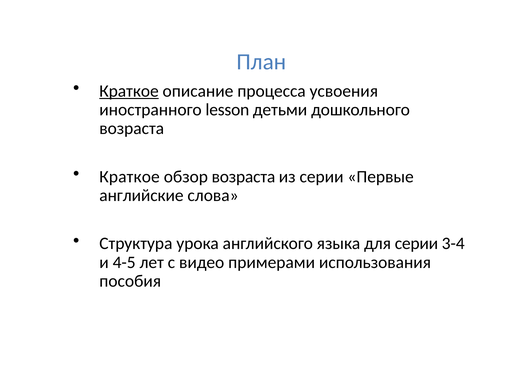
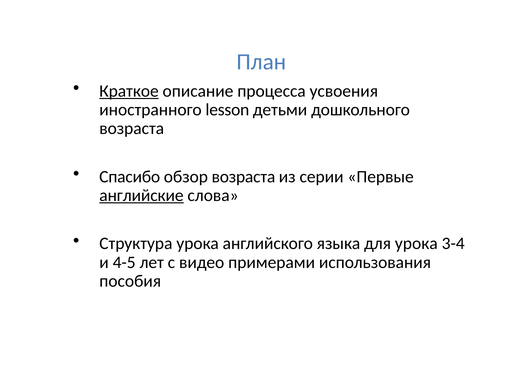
Краткое at (130, 177): Краткое -> Спасибо
английские underline: none -> present
для серии: серии -> урока
